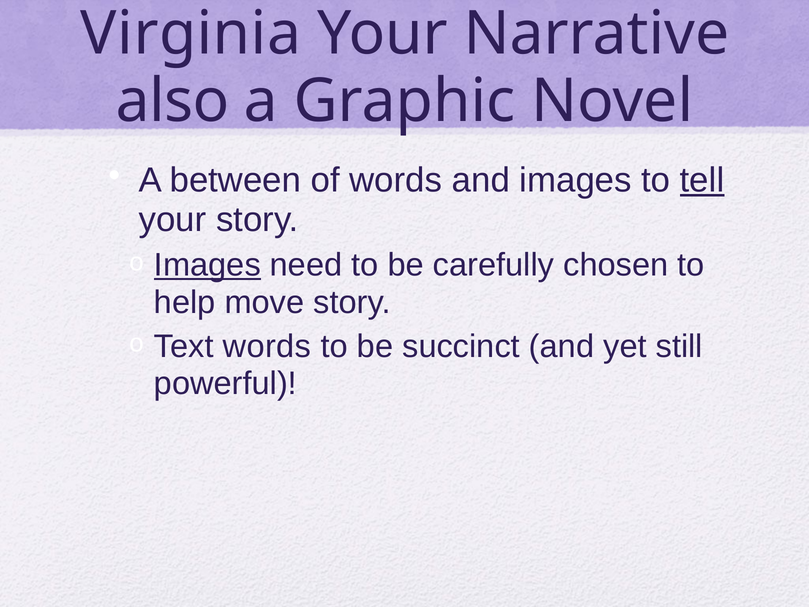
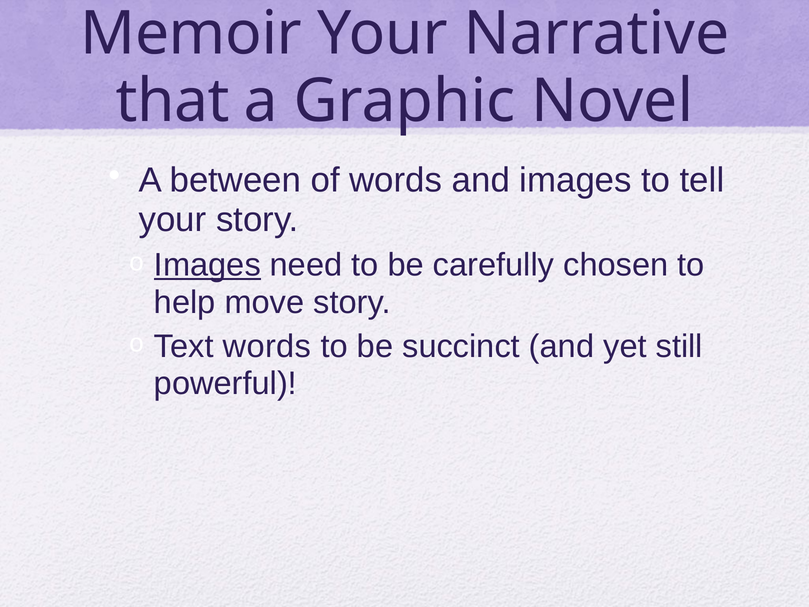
Virginia: Virginia -> Memoir
also: also -> that
tell underline: present -> none
